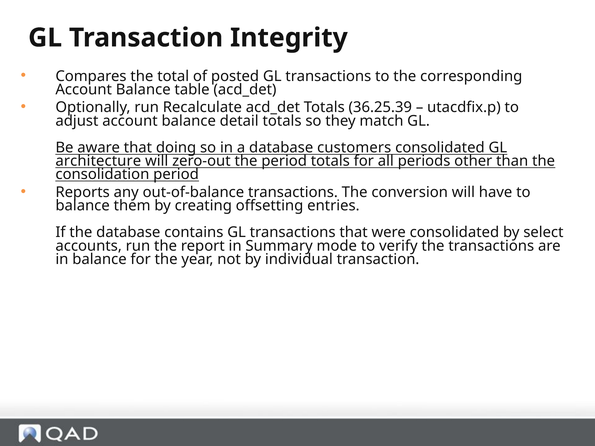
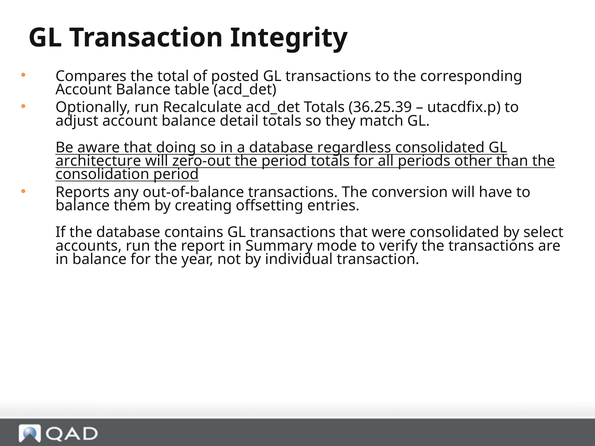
customers: customers -> regardless
